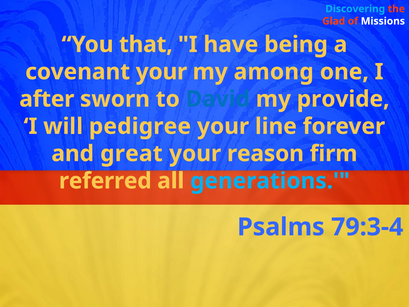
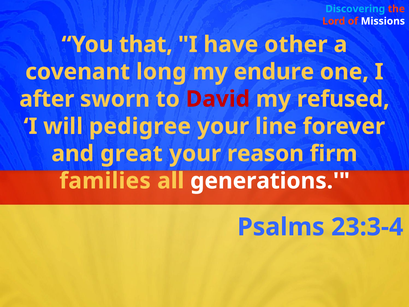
Glad: Glad -> Lord
being: being -> other
covenant your: your -> long
among: among -> endure
David colour: blue -> red
provide: provide -> refused
referred: referred -> families
generations colour: light blue -> white
79:3-4: 79:3-4 -> 23:3-4
